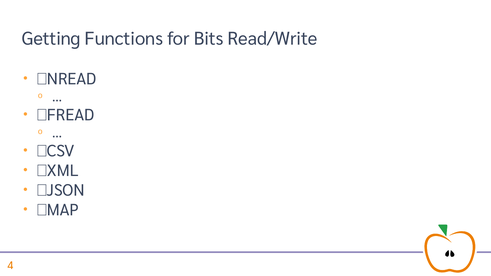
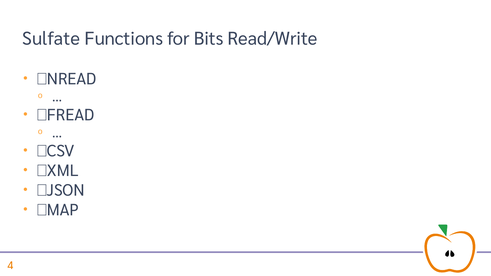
Getting: Getting -> Sulfate
